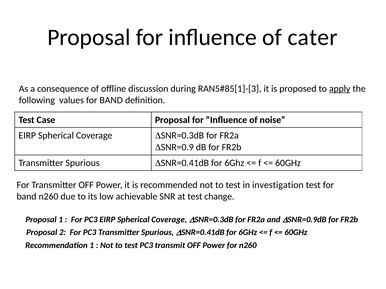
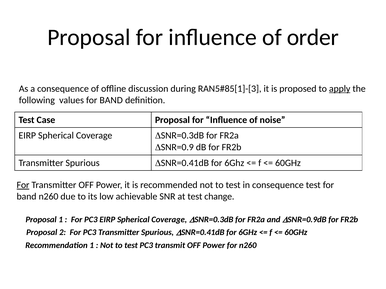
cater: cater -> order
For at (23, 185) underline: none -> present
in investigation: investigation -> consequence
